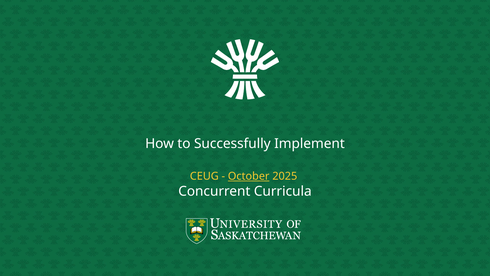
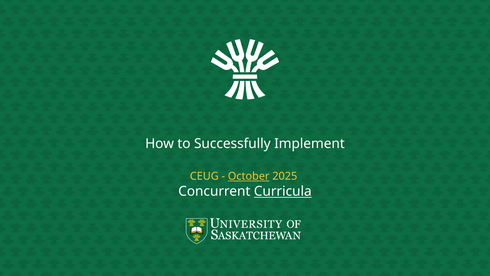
Curricula underline: none -> present
